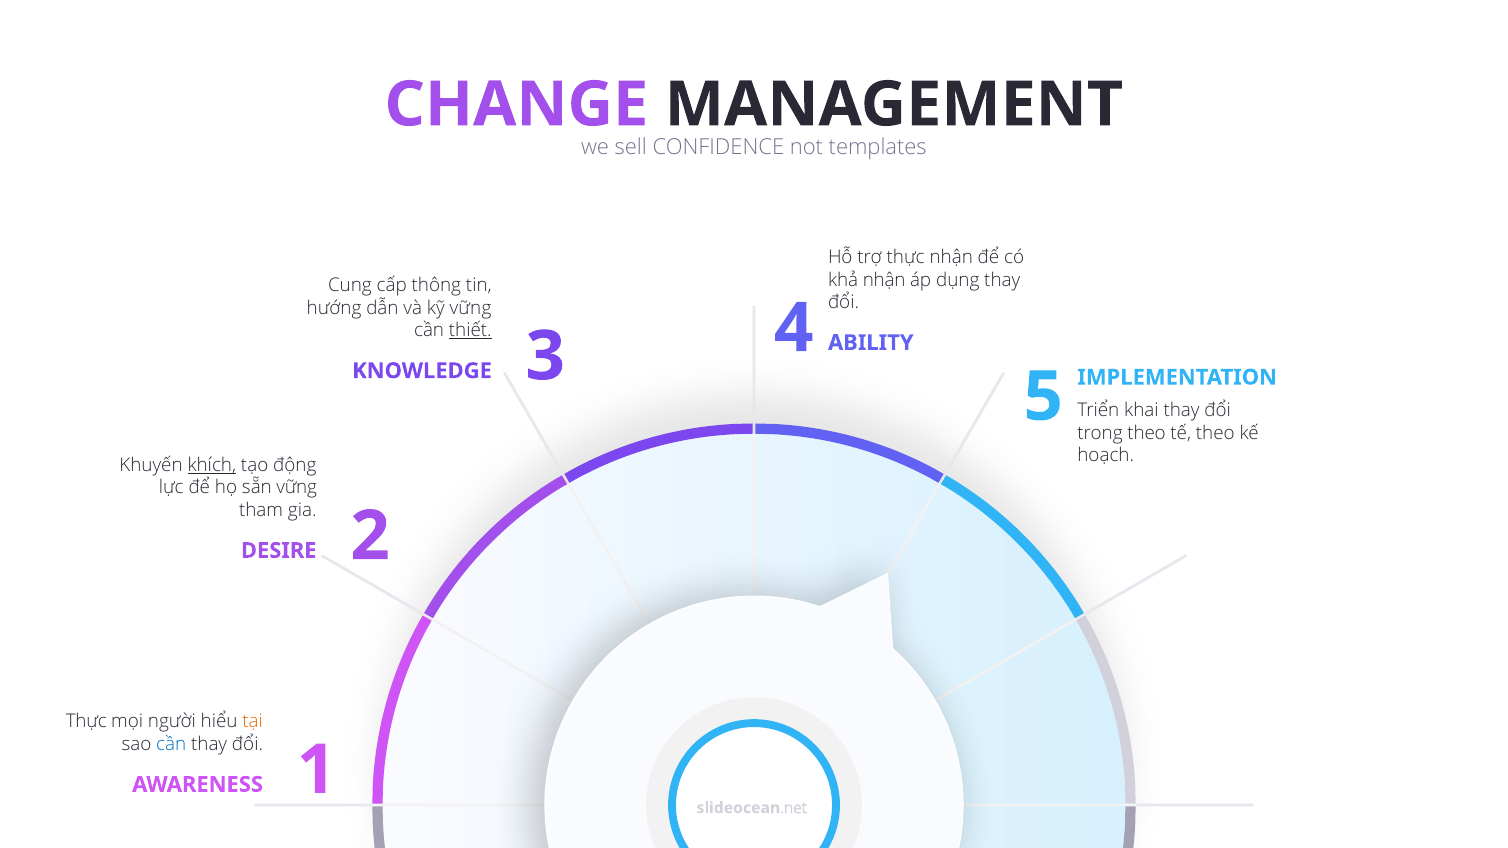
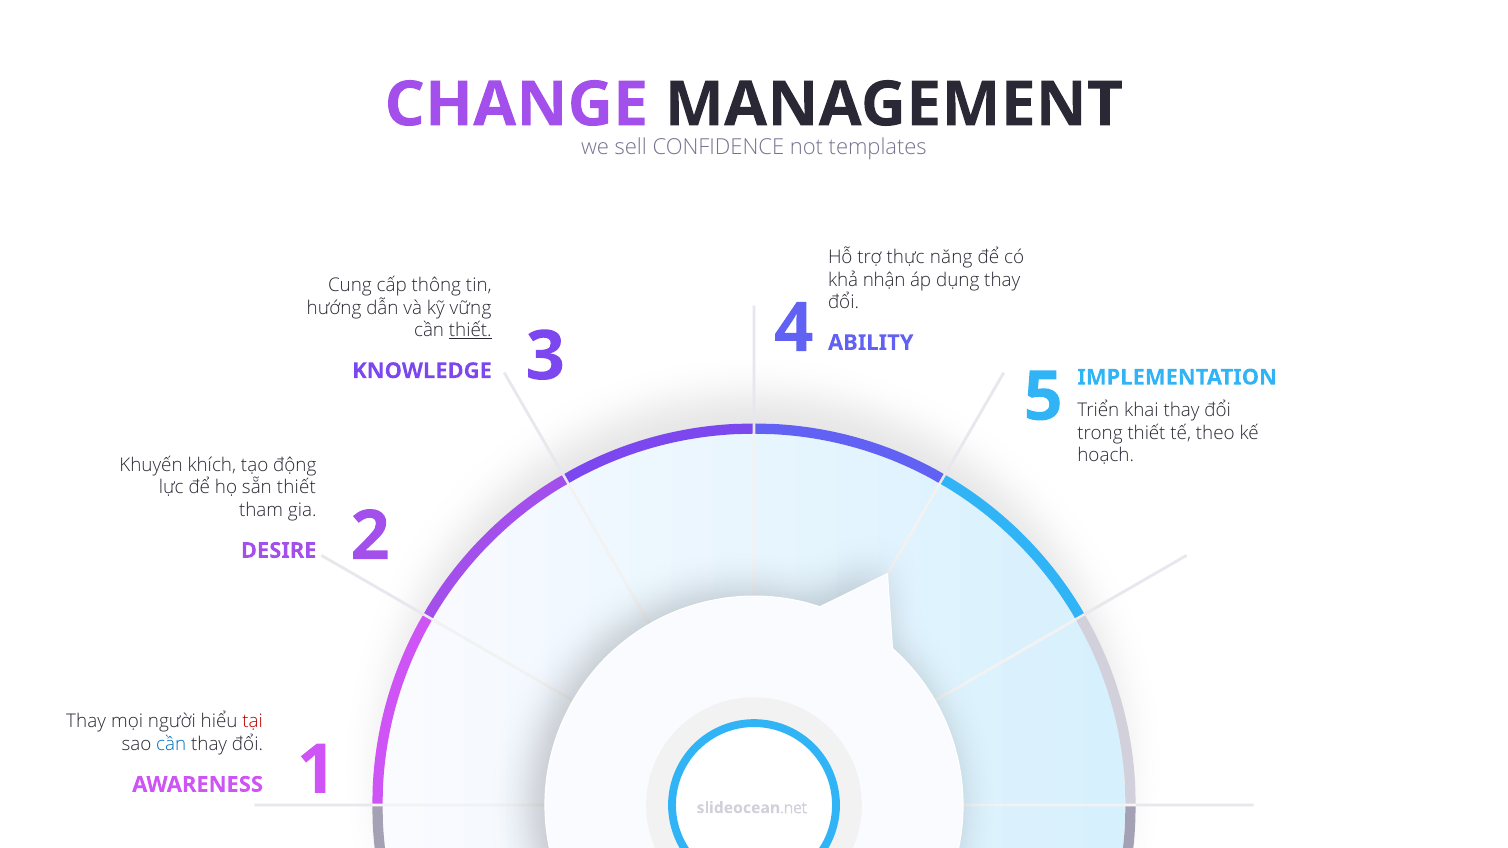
thực nhận: nhận -> năng
trong theo: theo -> thiết
khích underline: present -> none
sẵn vững: vững -> thiết
Thực at (86, 722): Thực -> Thay
tại colour: orange -> red
